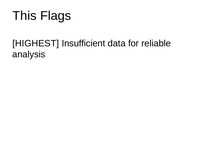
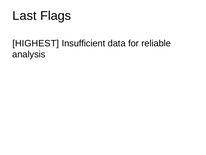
This: This -> Last
